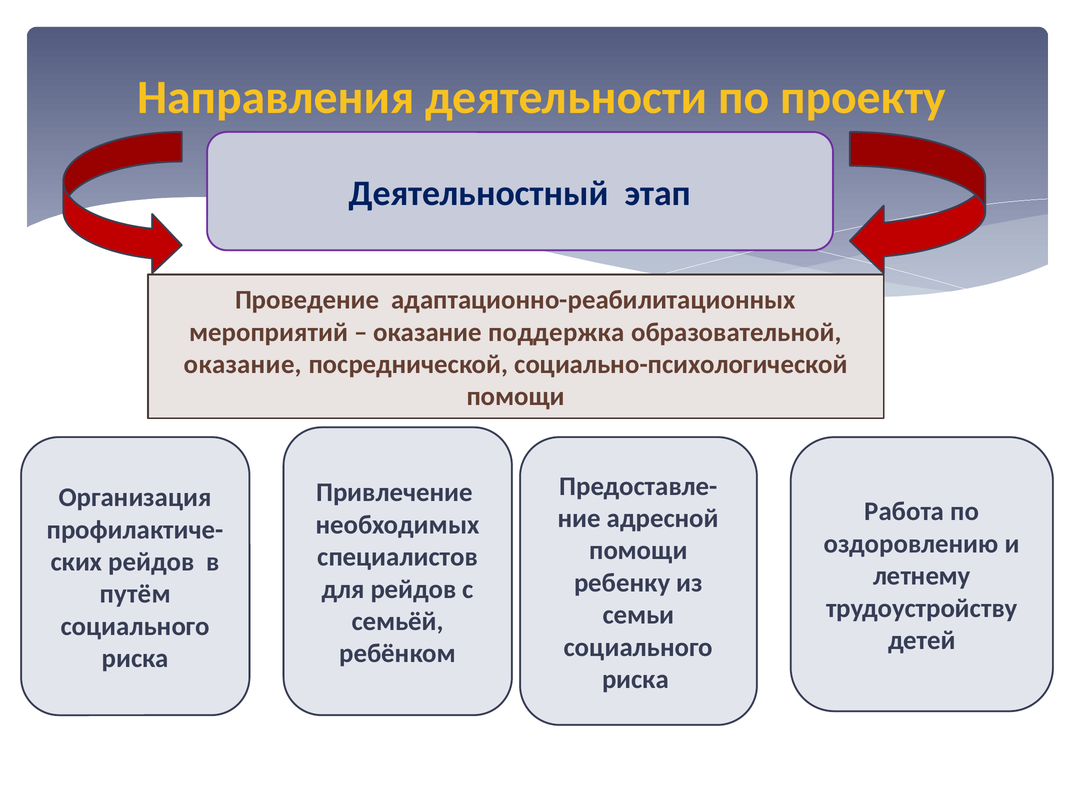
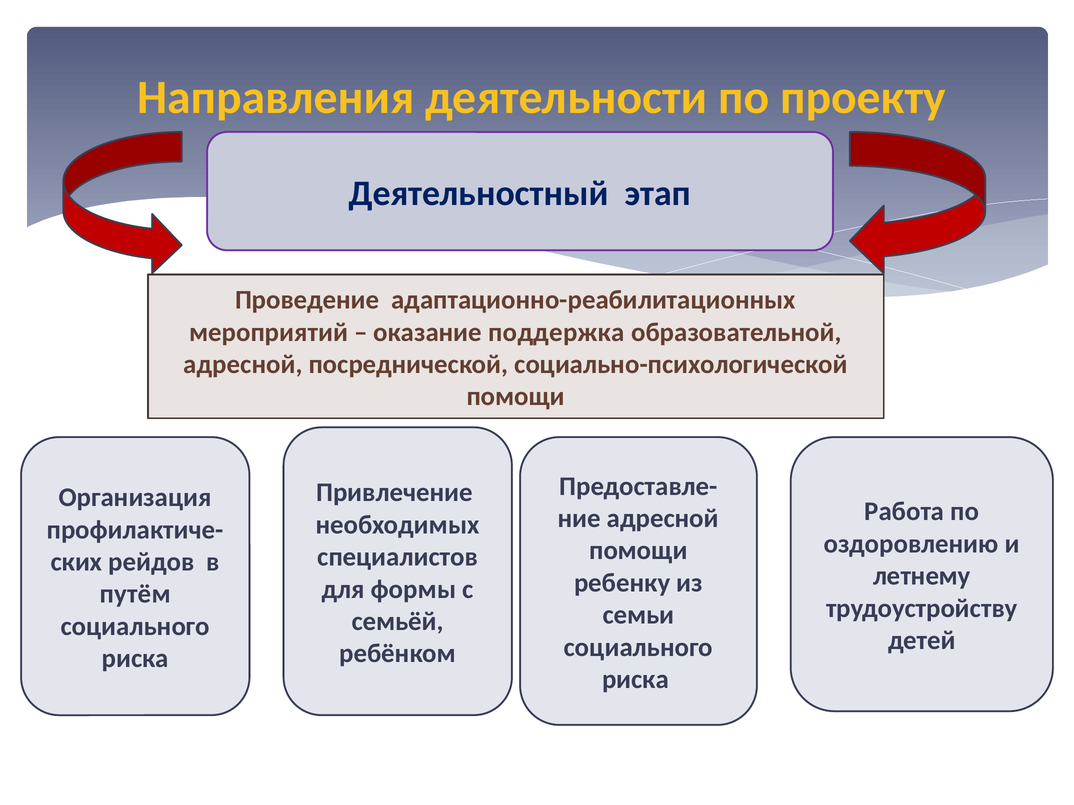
оказание at (243, 365): оказание -> адресной
для рейдов: рейдов -> формы
